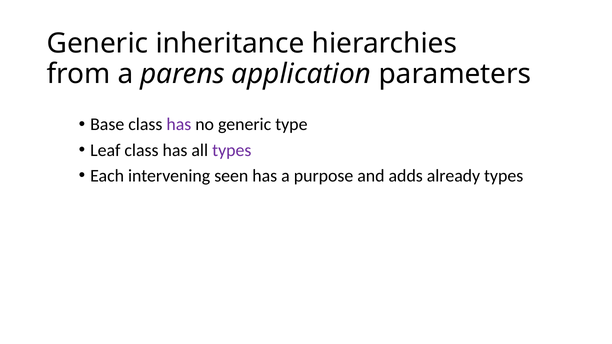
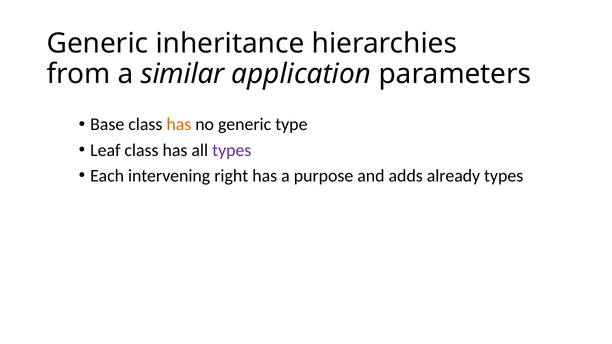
parens: parens -> similar
has at (179, 125) colour: purple -> orange
seen: seen -> right
